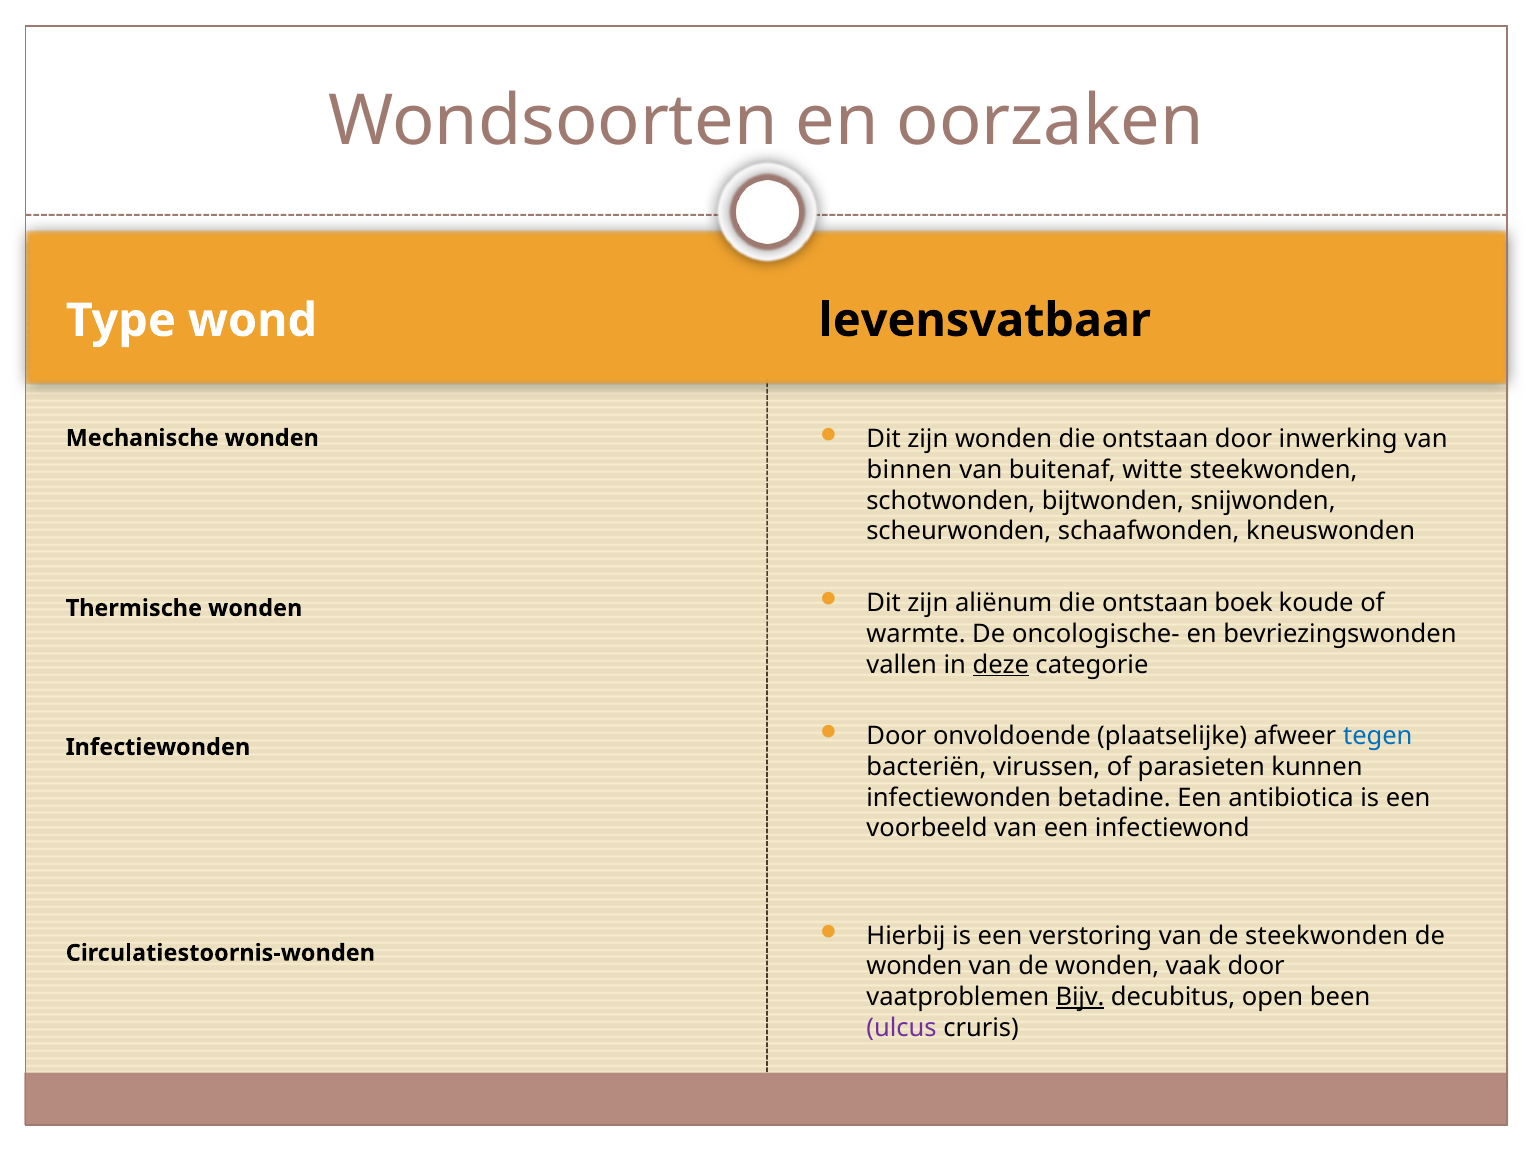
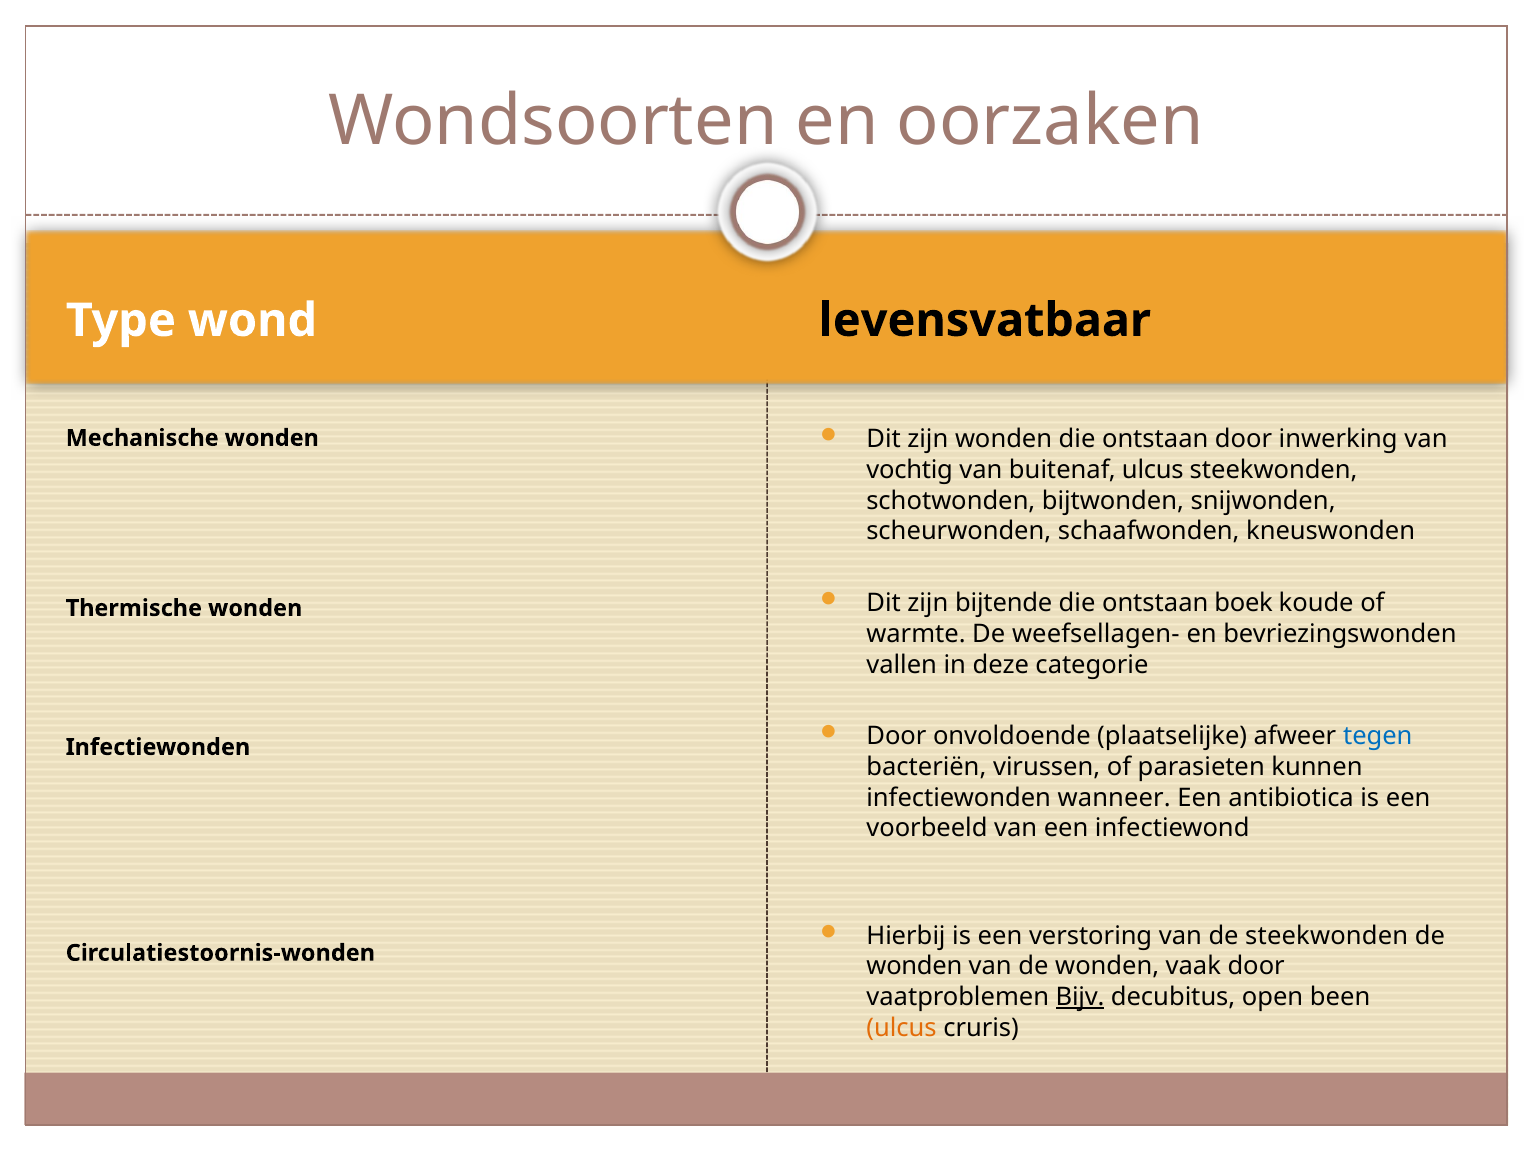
binnen: binnen -> vochtig
buitenaf witte: witte -> ulcus
aliënum: aliënum -> bijtende
oncologische-: oncologische- -> weefsellagen-
deze underline: present -> none
betadine: betadine -> wanneer
ulcus at (902, 1027) colour: purple -> orange
